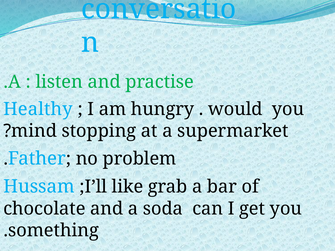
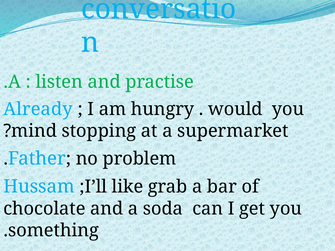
Healthy: Healthy -> Already
